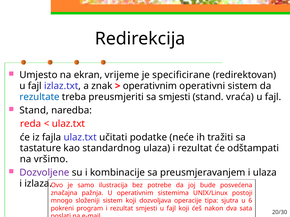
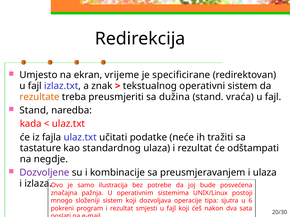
operativnim at (150, 86): operativnim -> tekstualnog
rezultate colour: blue -> orange
sa smjesti: smjesti -> dužina
reda: reda -> kada
vršimo: vršimo -> negdje
